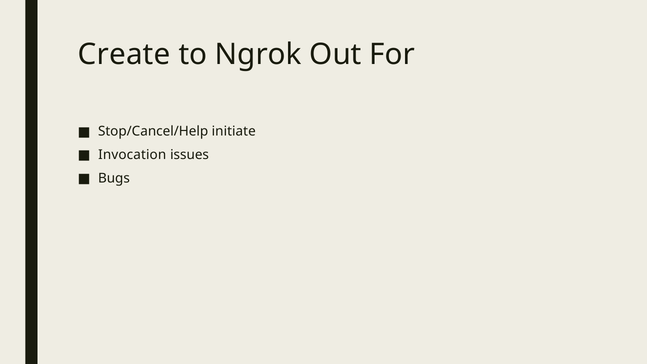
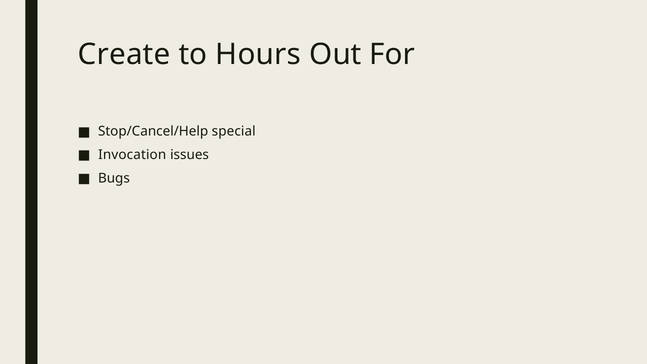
Ngrok: Ngrok -> Hours
initiate: initiate -> special
